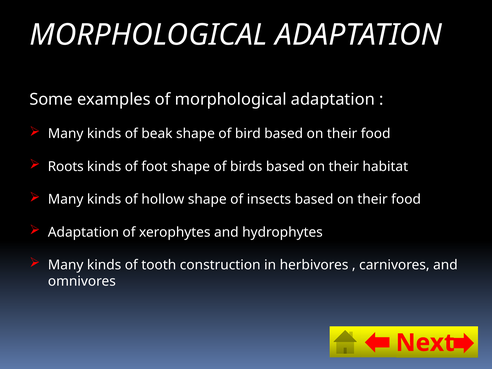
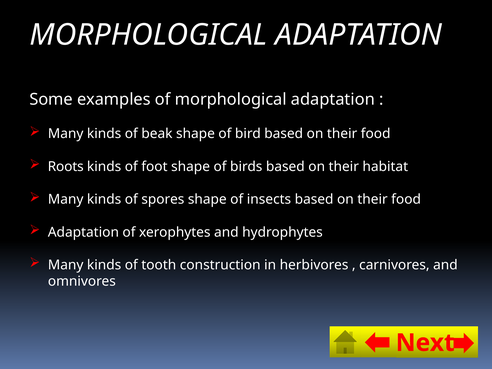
hollow: hollow -> spores
